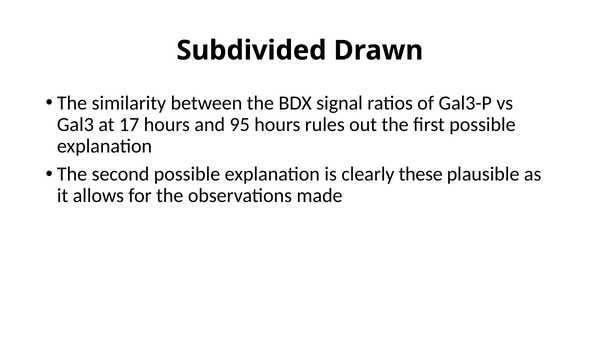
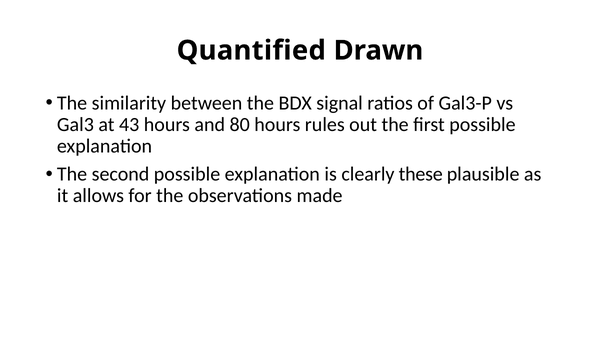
Subdivided: Subdivided -> Quantified
17: 17 -> 43
95: 95 -> 80
